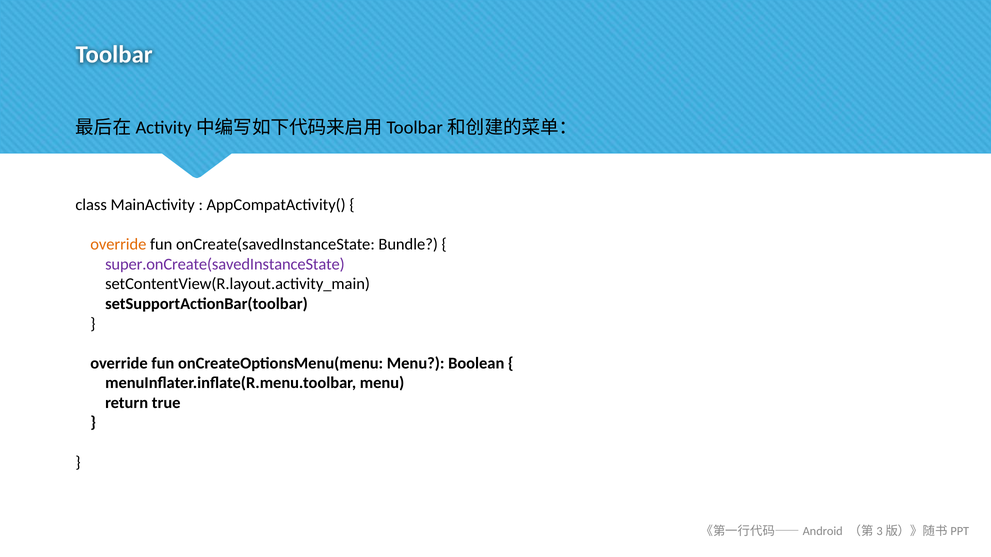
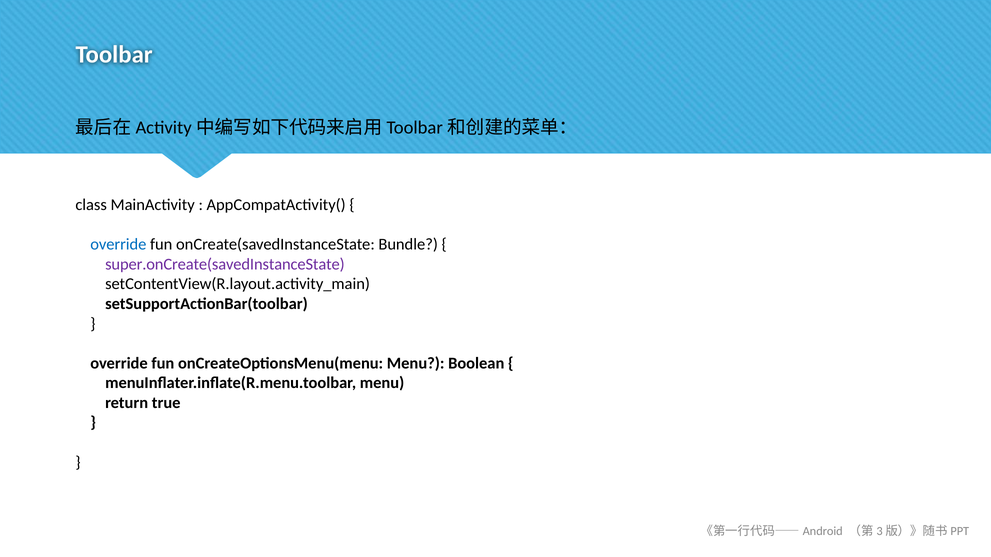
override at (118, 245) colour: orange -> blue
